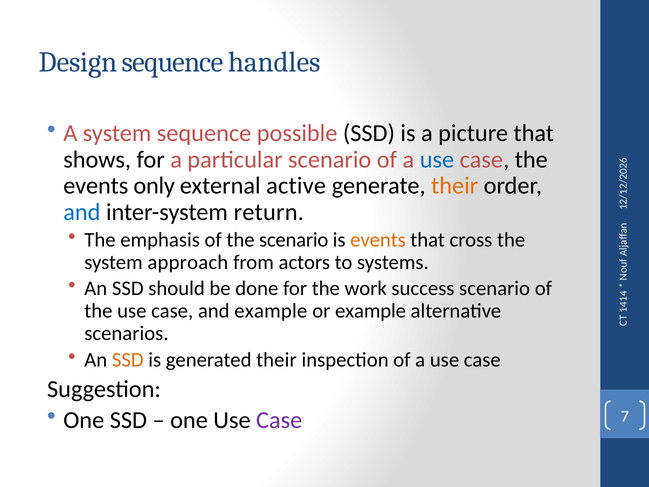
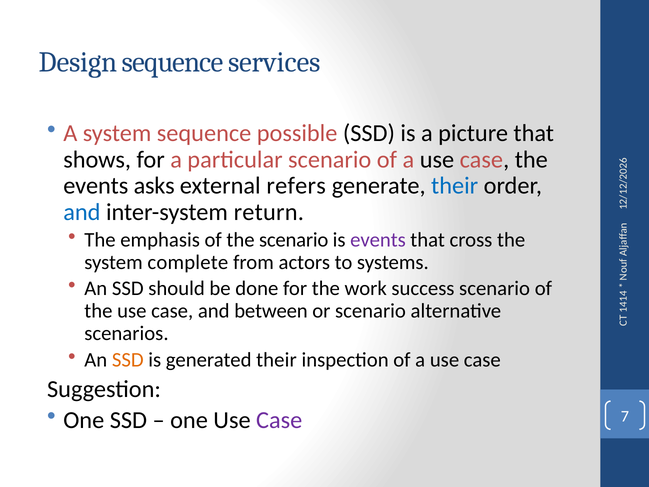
handles: handles -> services
use at (437, 159) colour: blue -> black
only: only -> asks
active: active -> refers
their at (455, 186) colour: orange -> blue
events at (378, 240) colour: orange -> purple
approach: approach -> complete
and example: example -> between
or example: example -> scenario
